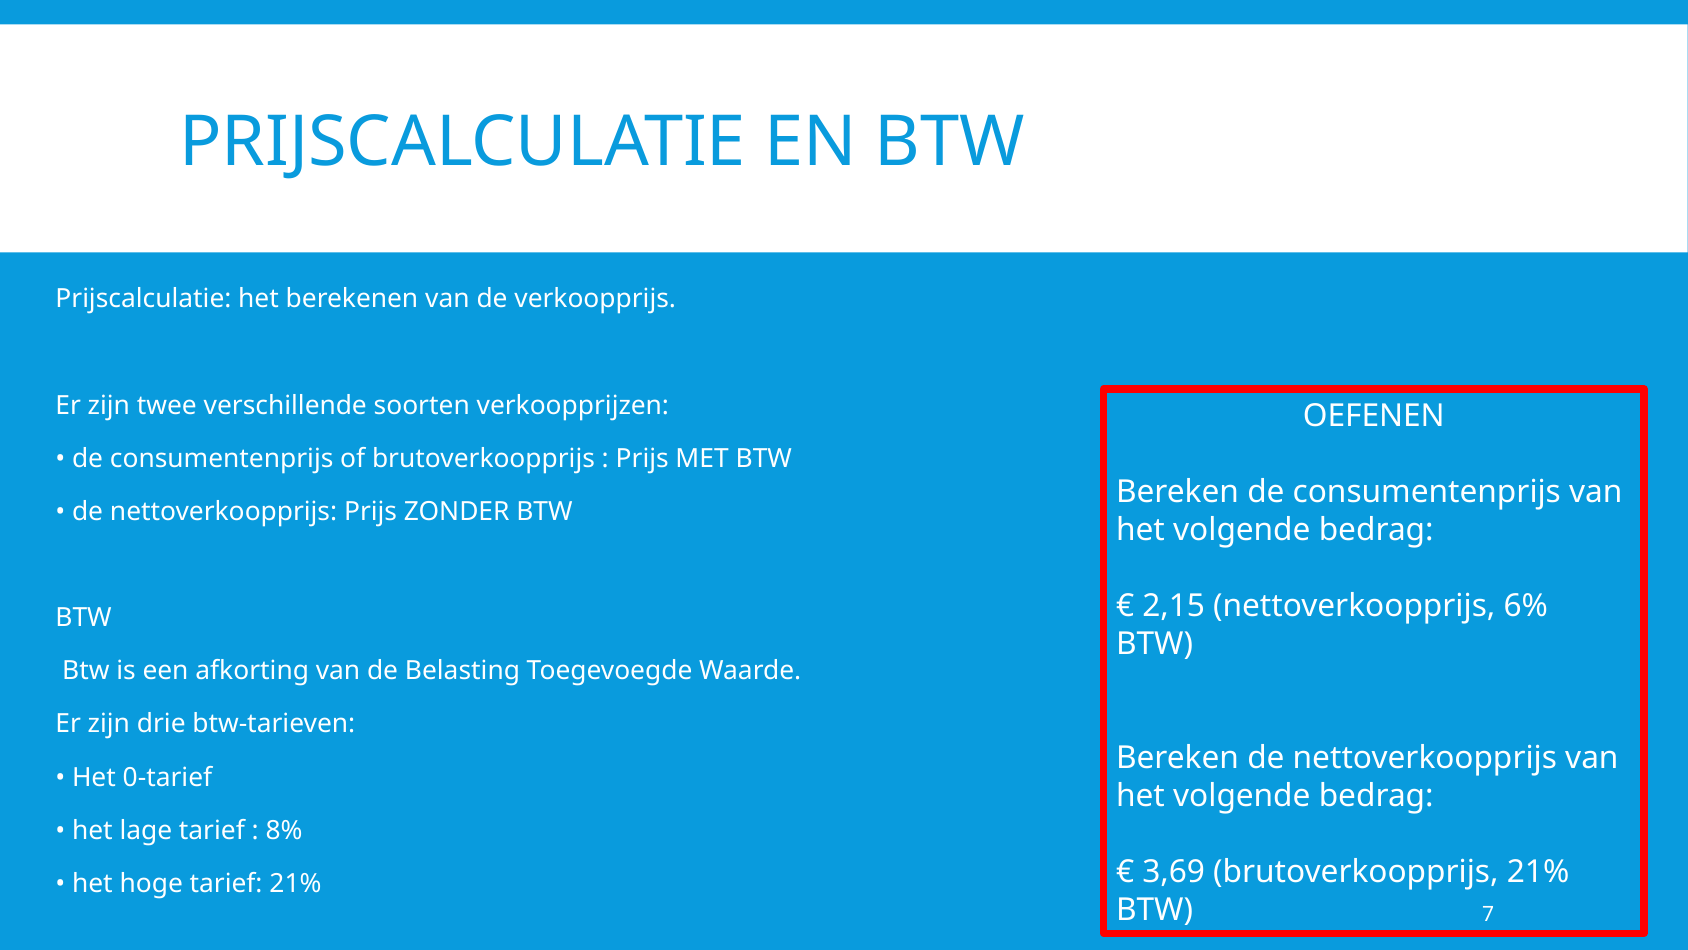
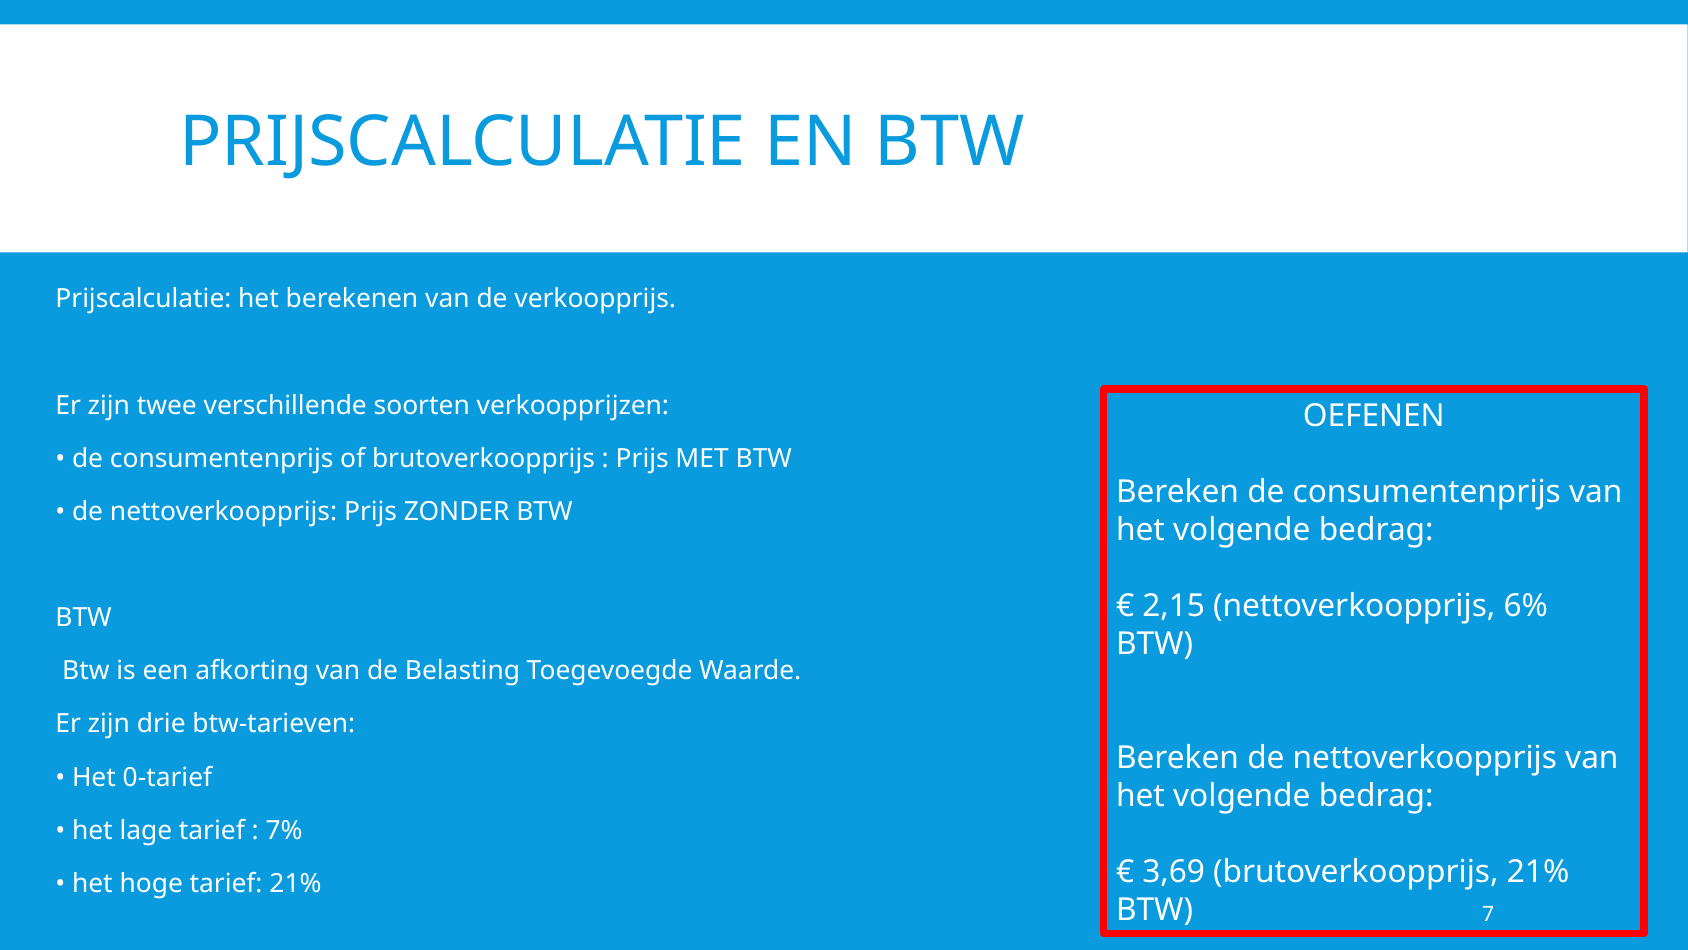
8%: 8% -> 7%
